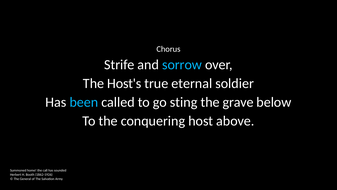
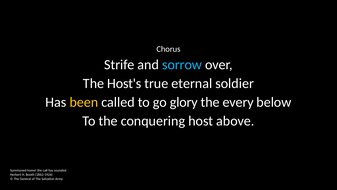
been colour: light blue -> yellow
sting: sting -> glory
grave: grave -> every
